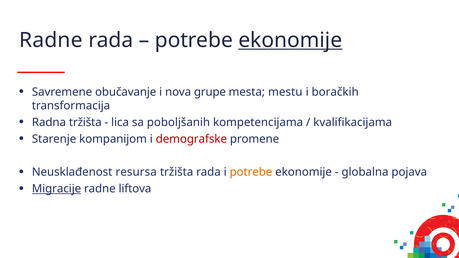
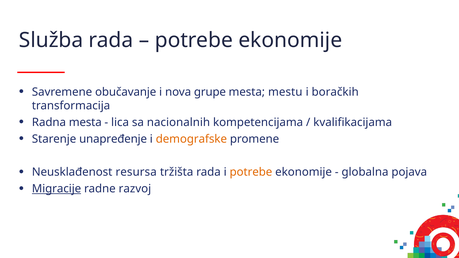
Radne at (51, 40): Radne -> Služba
ekonomije at (290, 40) underline: present -> none
Radna tržišta: tržišta -> mesta
poboljšanih: poboljšanih -> nacionalnih
kompanijom: kompanijom -> unapređenje
demografske colour: red -> orange
liftova: liftova -> razvoj
